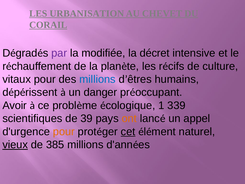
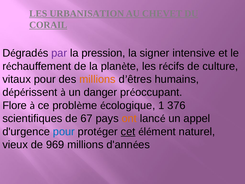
modifiée: modifiée -> pression
décret: décret -> signer
millions at (97, 79) colour: blue -> orange
Avoir: Avoir -> Flore
339: 339 -> 376
39: 39 -> 67
pour at (64, 131) colour: orange -> blue
vieux underline: present -> none
385: 385 -> 969
